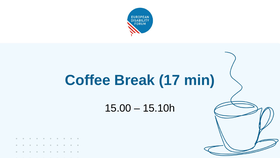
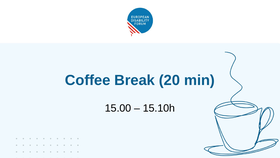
17: 17 -> 20
